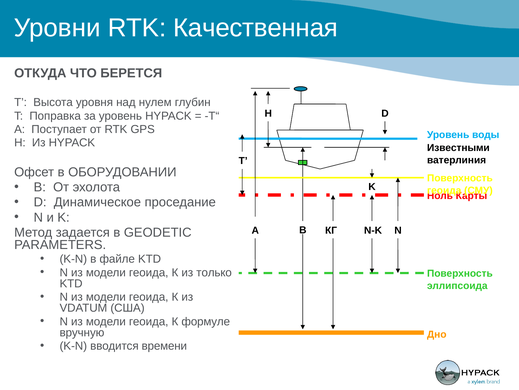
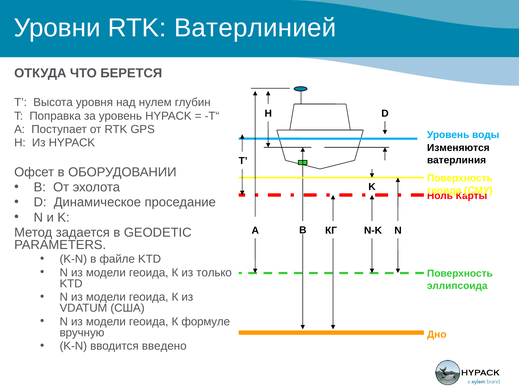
Качественная: Качественная -> Ватерлинией
Известными: Известными -> Изменяются
времени: времени -> введено
